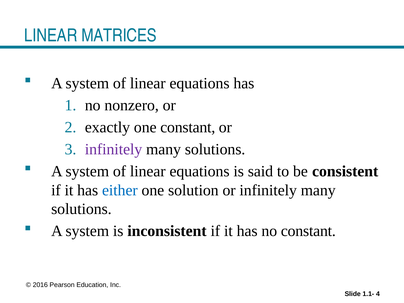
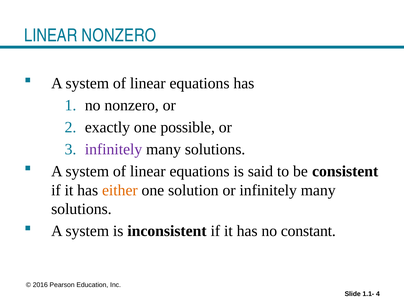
LINEAR MATRICES: MATRICES -> NONZERO
one constant: constant -> possible
either colour: blue -> orange
